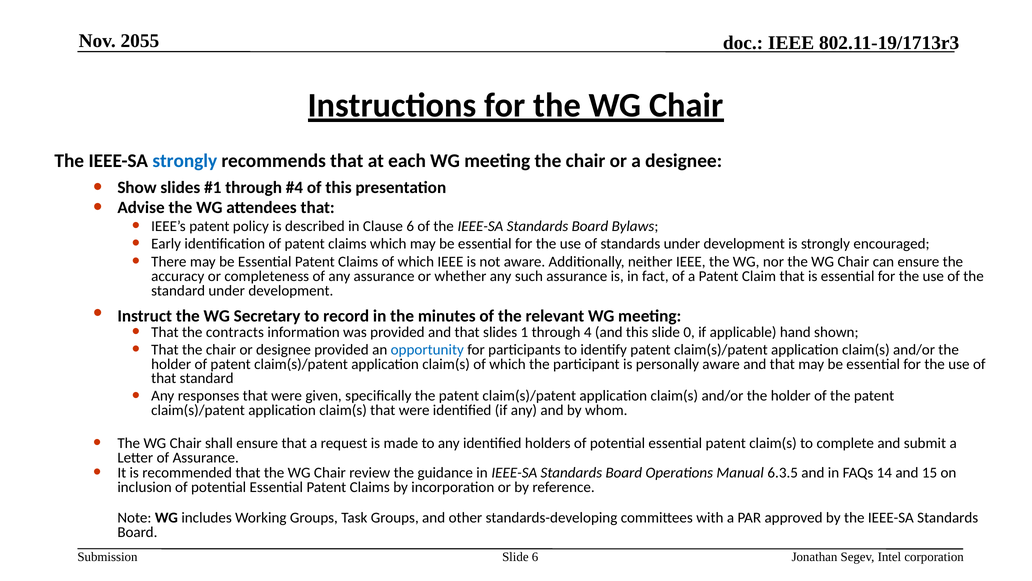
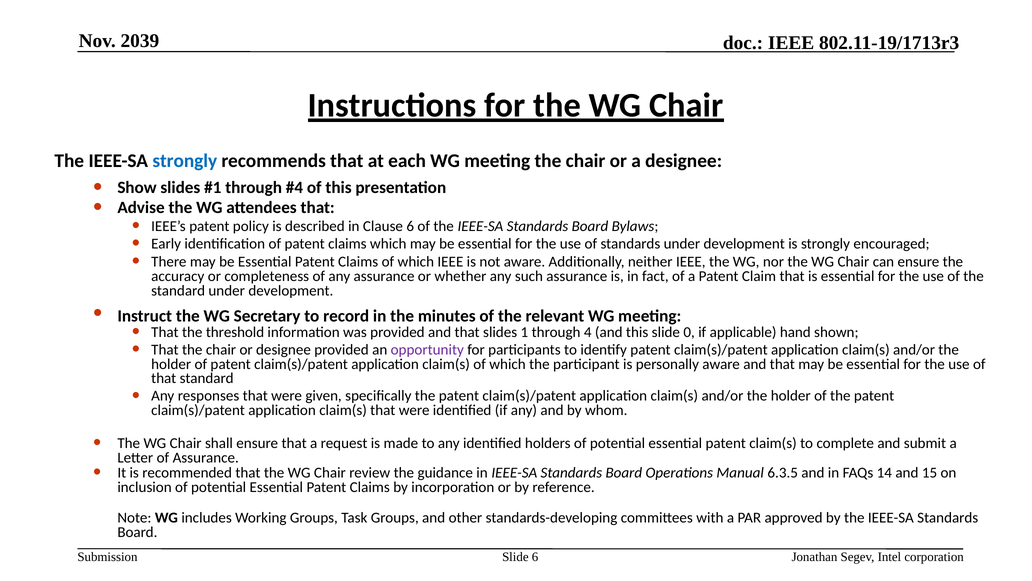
2055: 2055 -> 2039
contracts: contracts -> threshold
opportunity colour: blue -> purple
